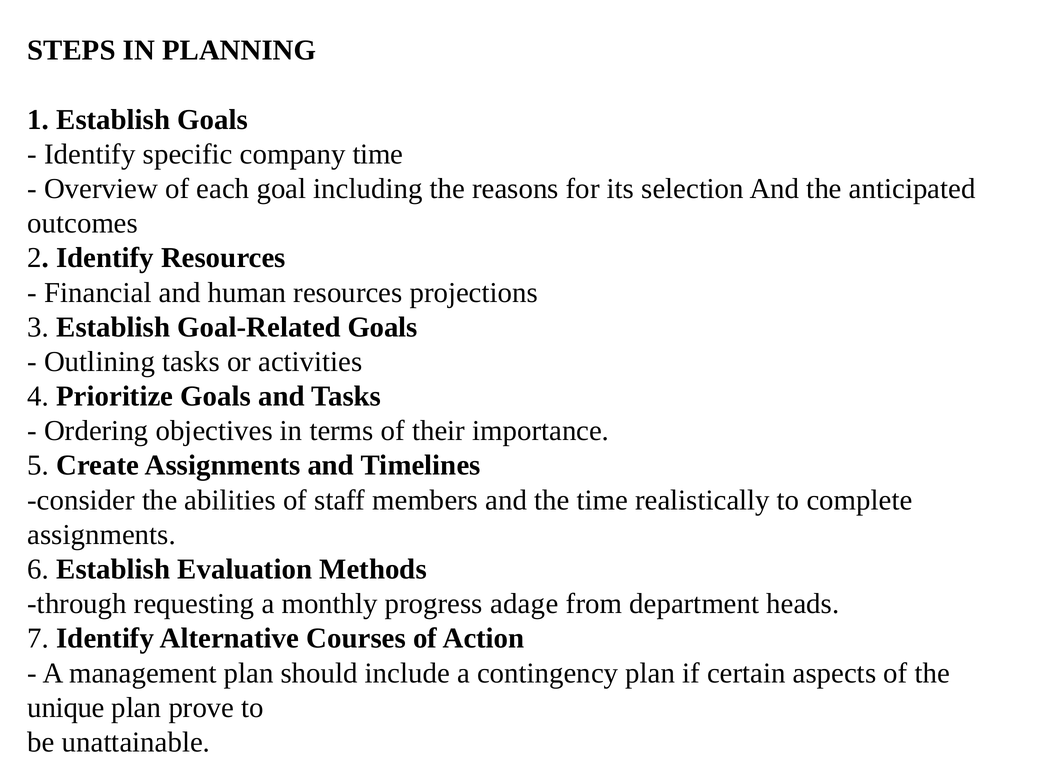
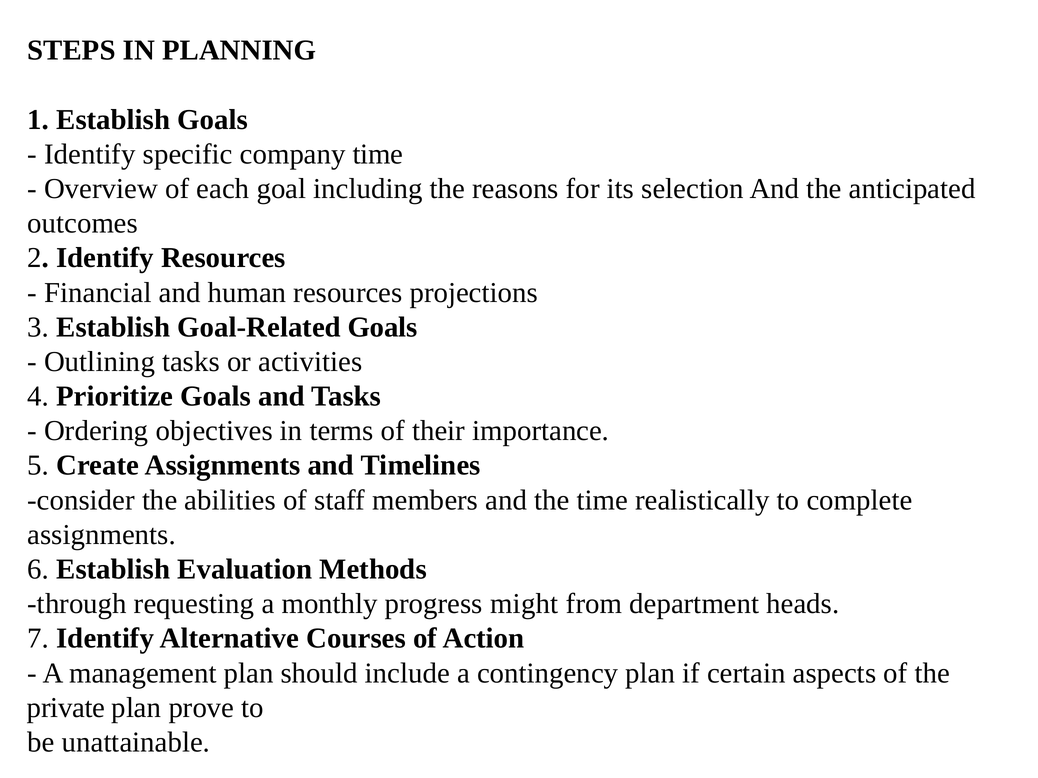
adage: adage -> might
unique: unique -> private
